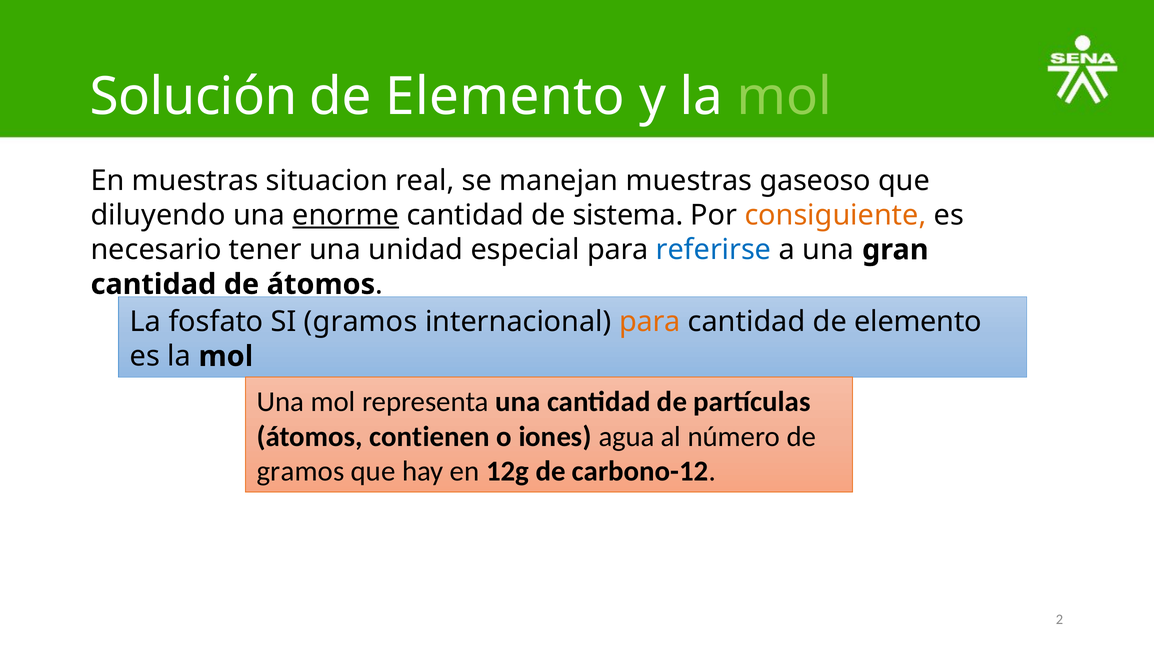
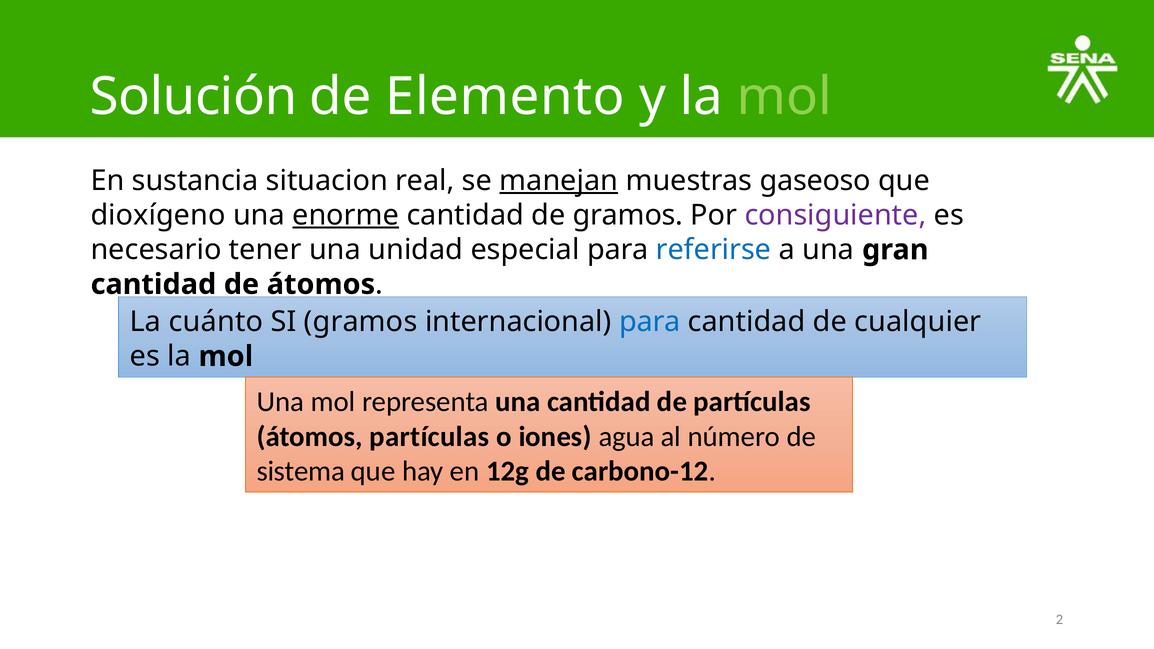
En muestras: muestras -> sustancia
manejan underline: none -> present
diluyendo: diluyendo -> dioxígeno
de sistema: sistema -> gramos
consiguiente colour: orange -> purple
fosfato: fosfato -> cuánto
para at (650, 322) colour: orange -> blue
cantidad de elemento: elemento -> cualquier
átomos contienen: contienen -> partículas
gramos at (301, 471): gramos -> sistema
